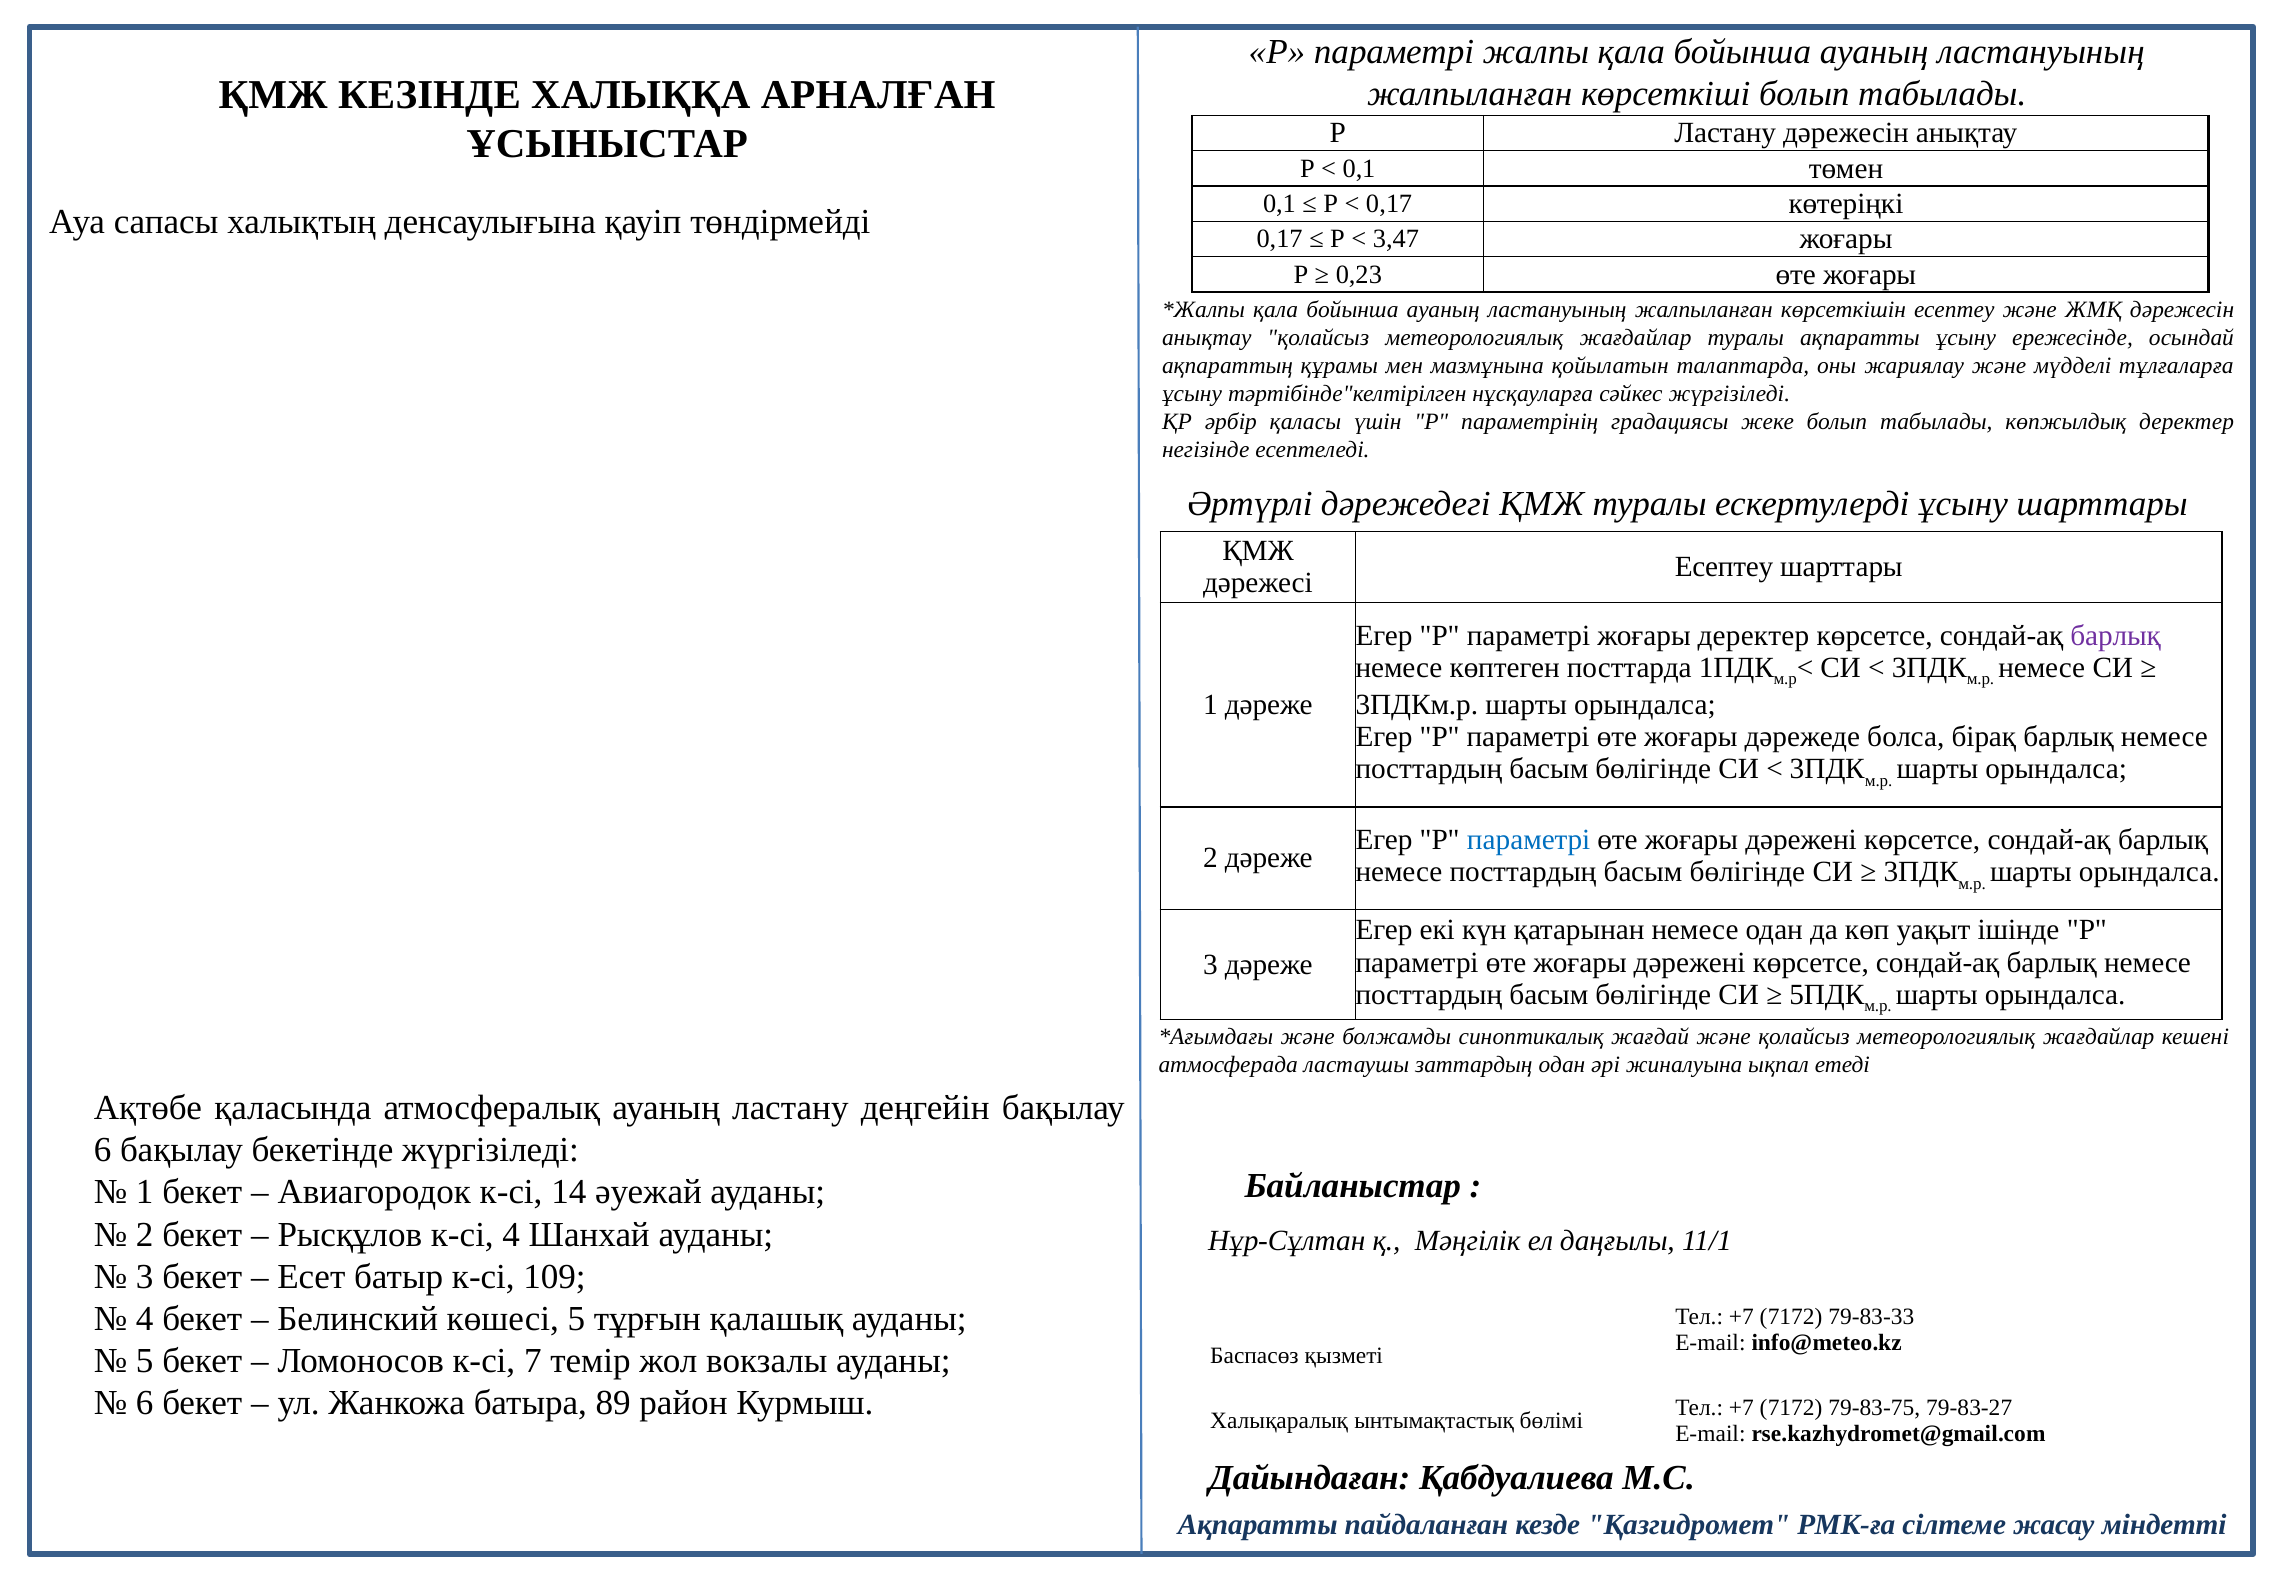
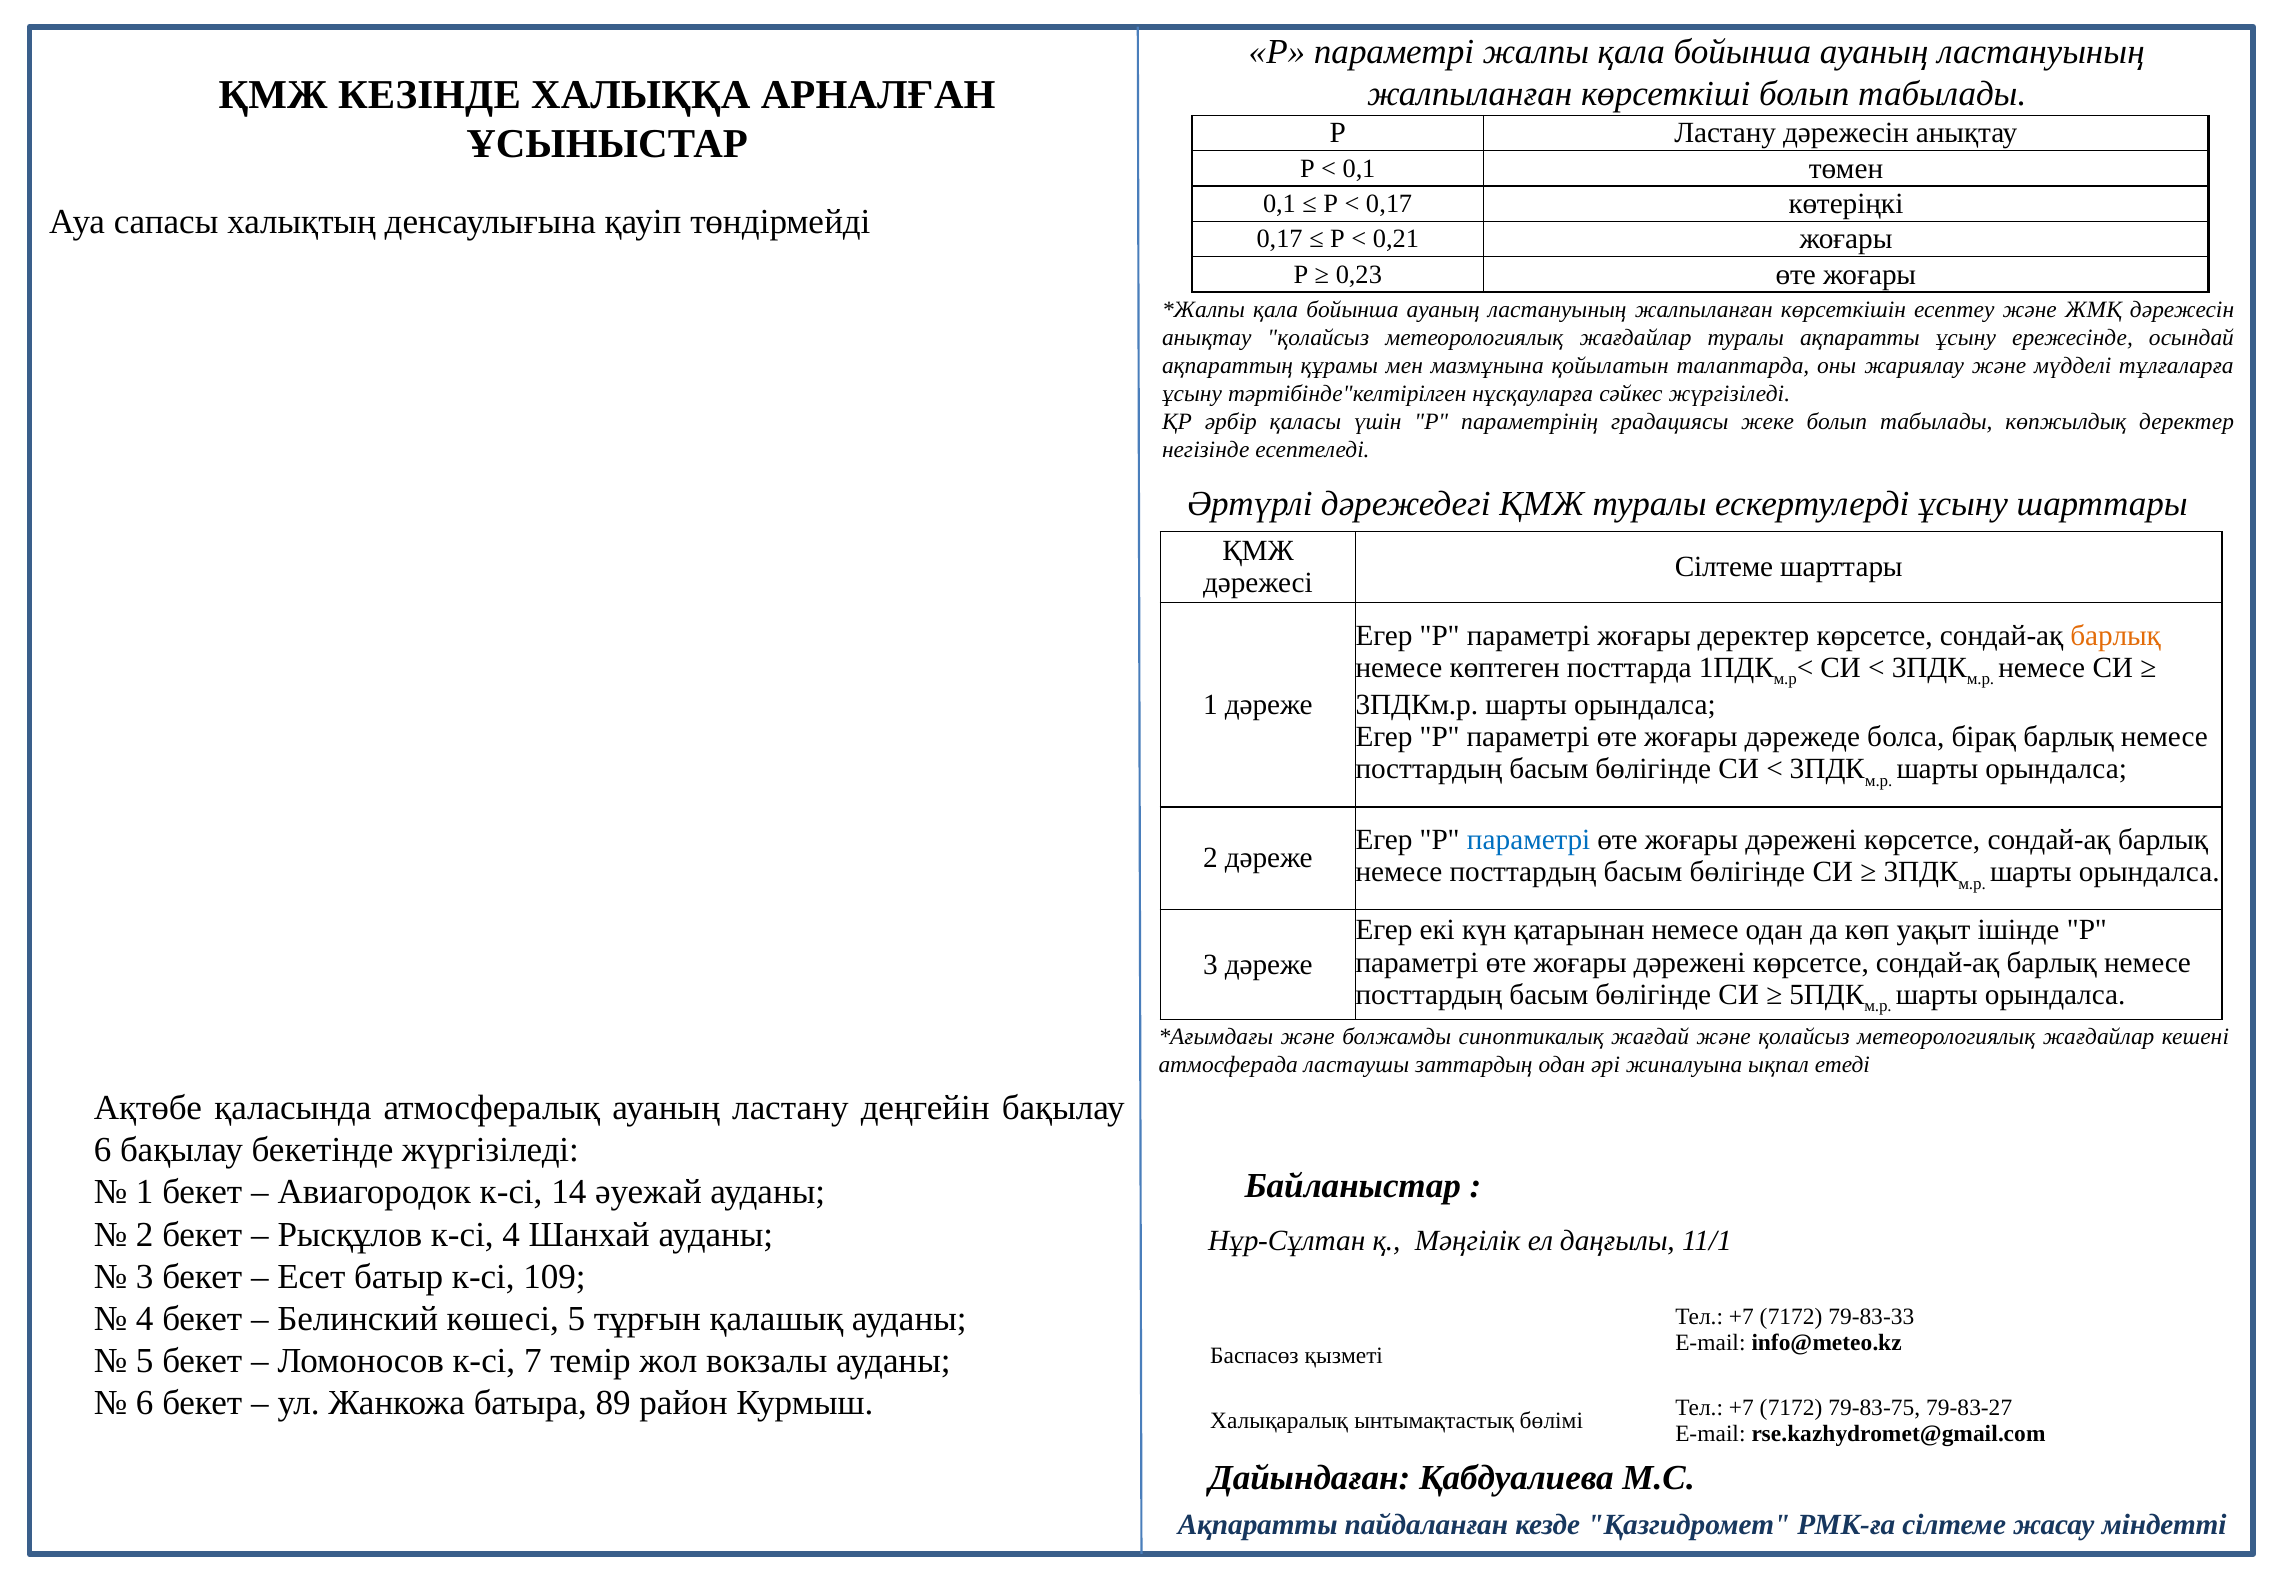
3,47: 3,47 -> 0,21
Есептеу at (1724, 567): Есептеу -> Сілтеме
барлық at (2116, 635) colour: purple -> orange
